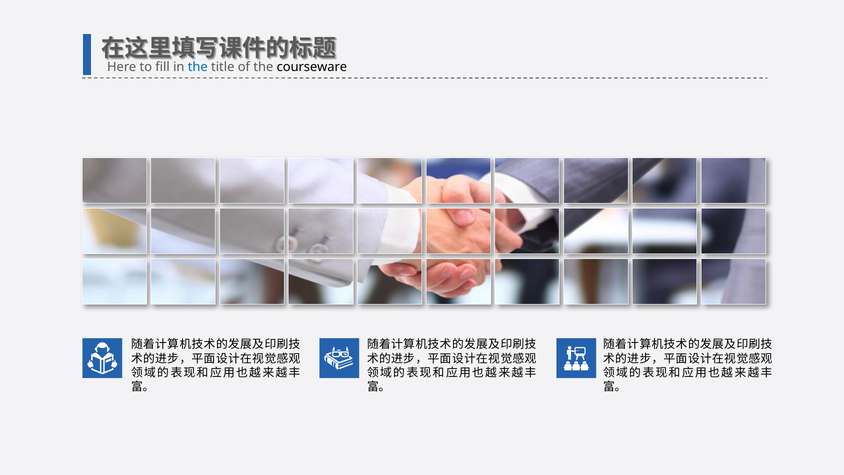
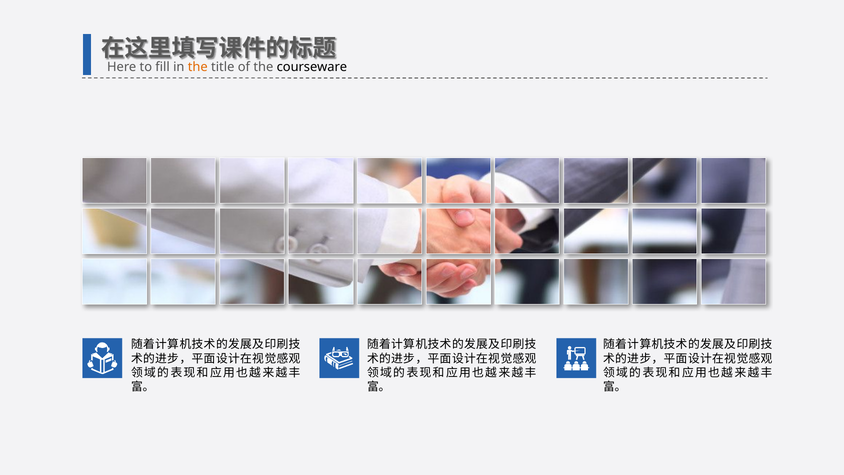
the at (198, 67) colour: blue -> orange
